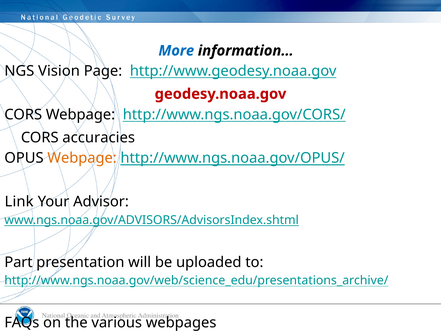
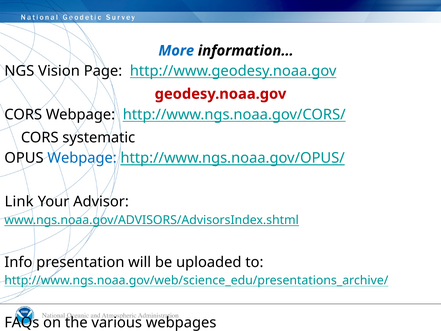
accuracies: accuracies -> systematic
Webpage at (82, 158) colour: orange -> blue
Part: Part -> Info
